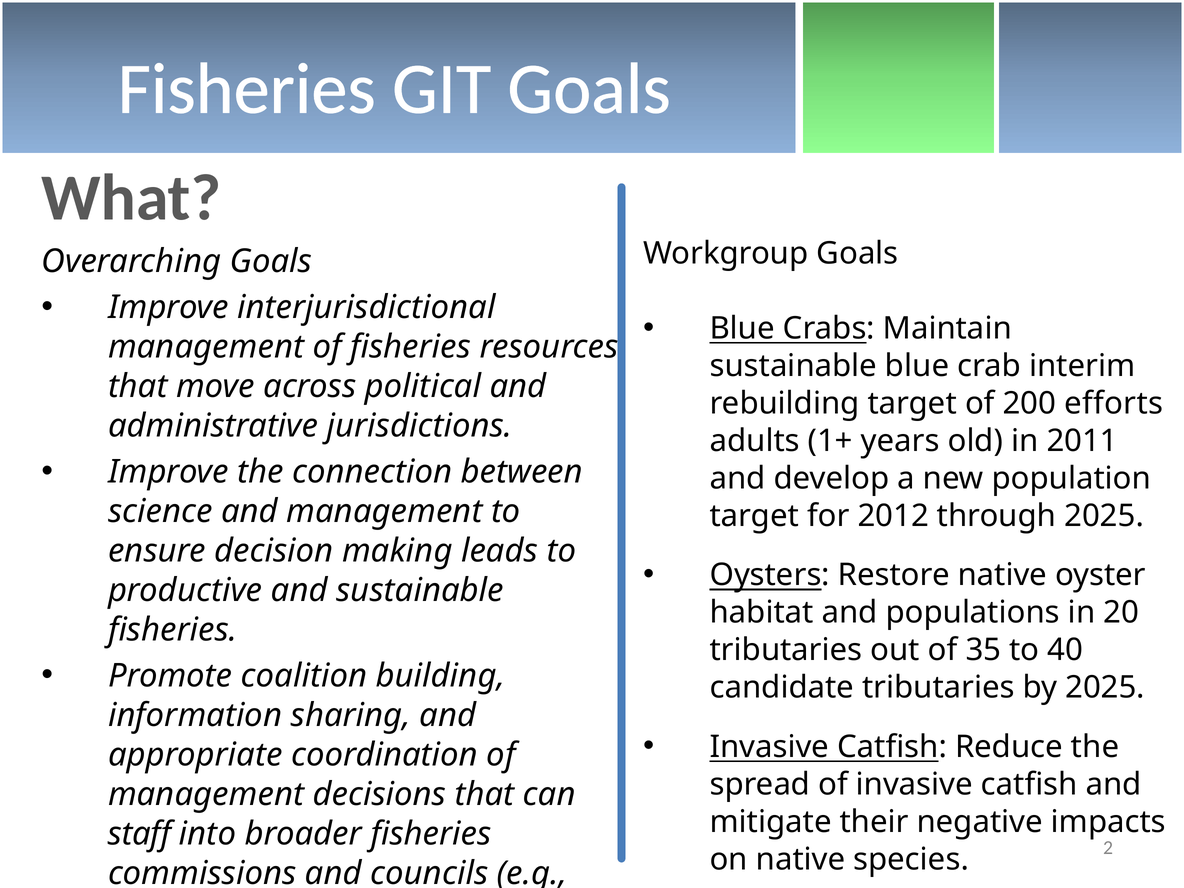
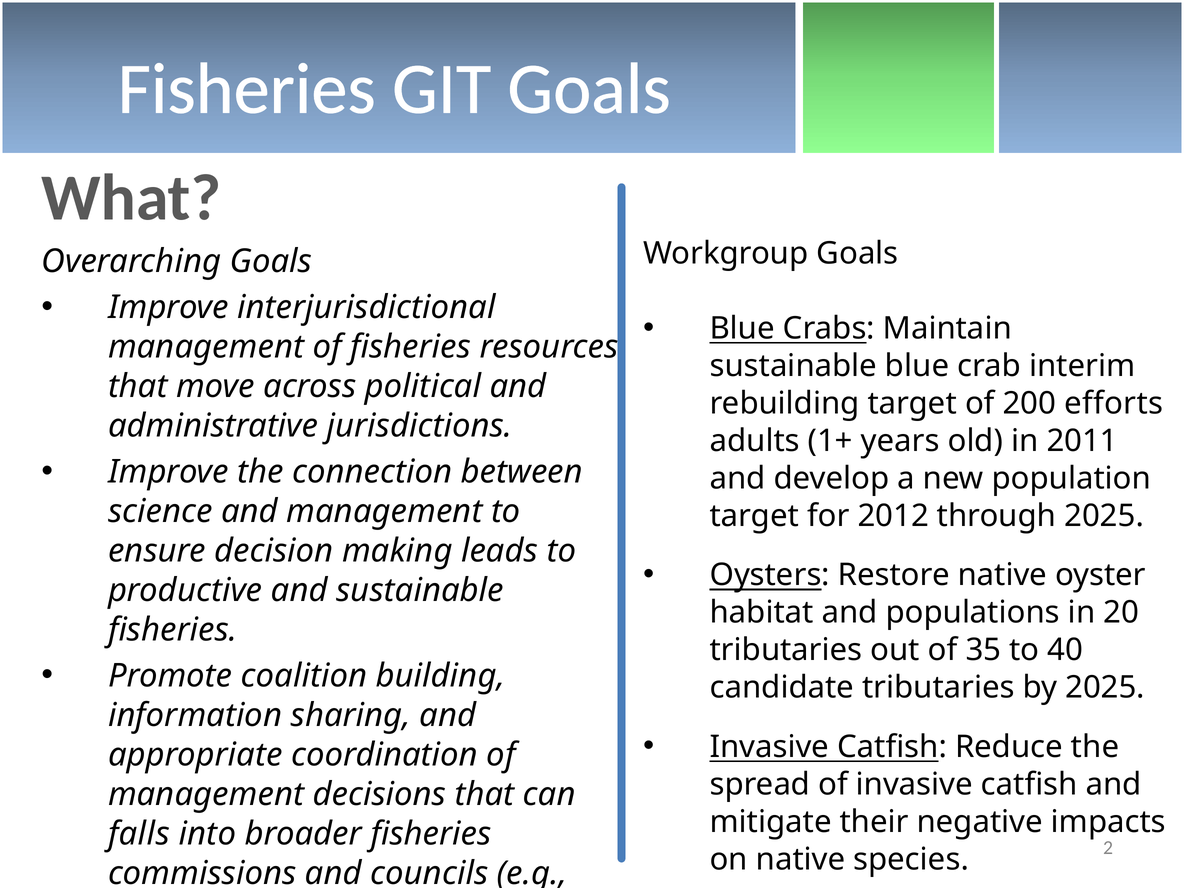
staff: staff -> falls
